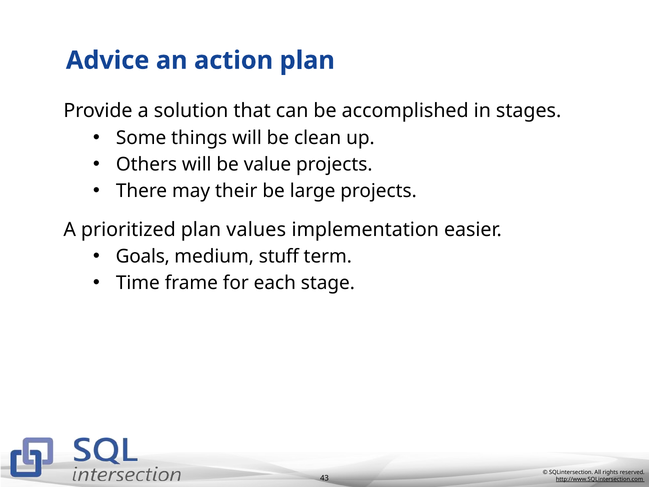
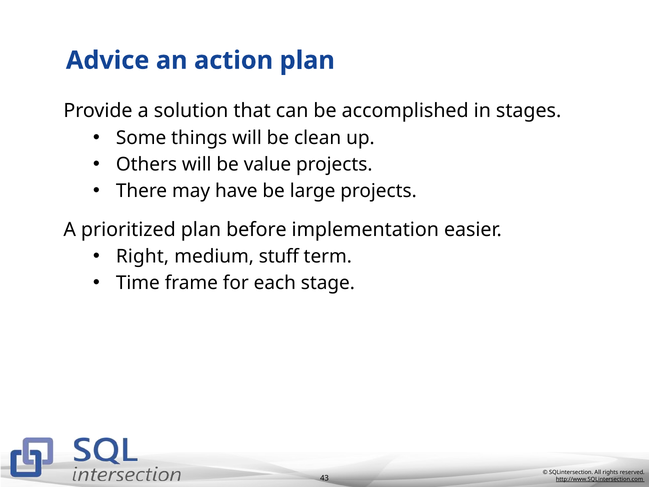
their: their -> have
values: values -> before
Goals: Goals -> Right
